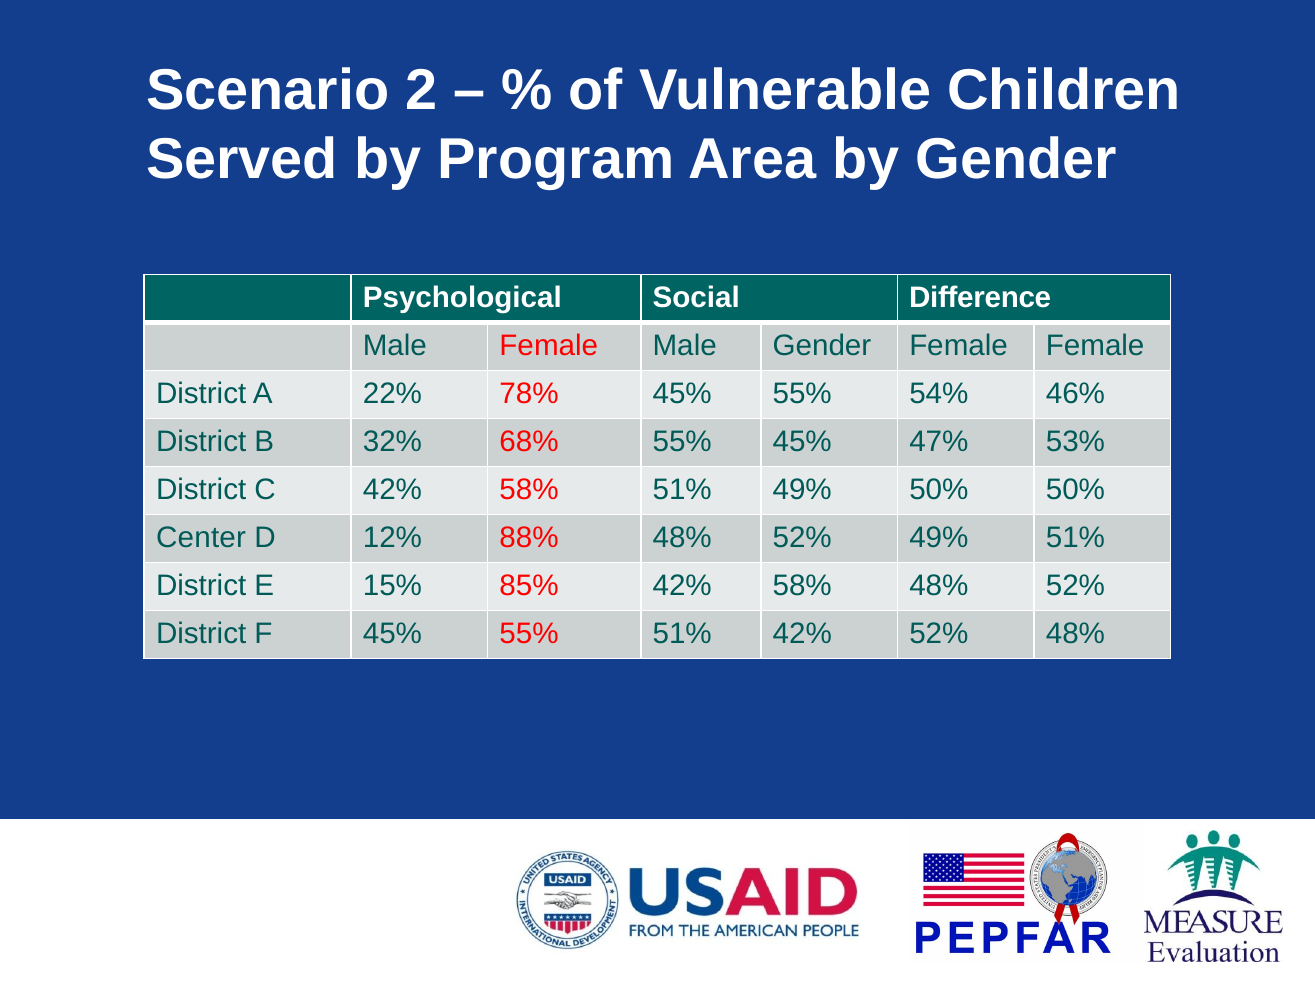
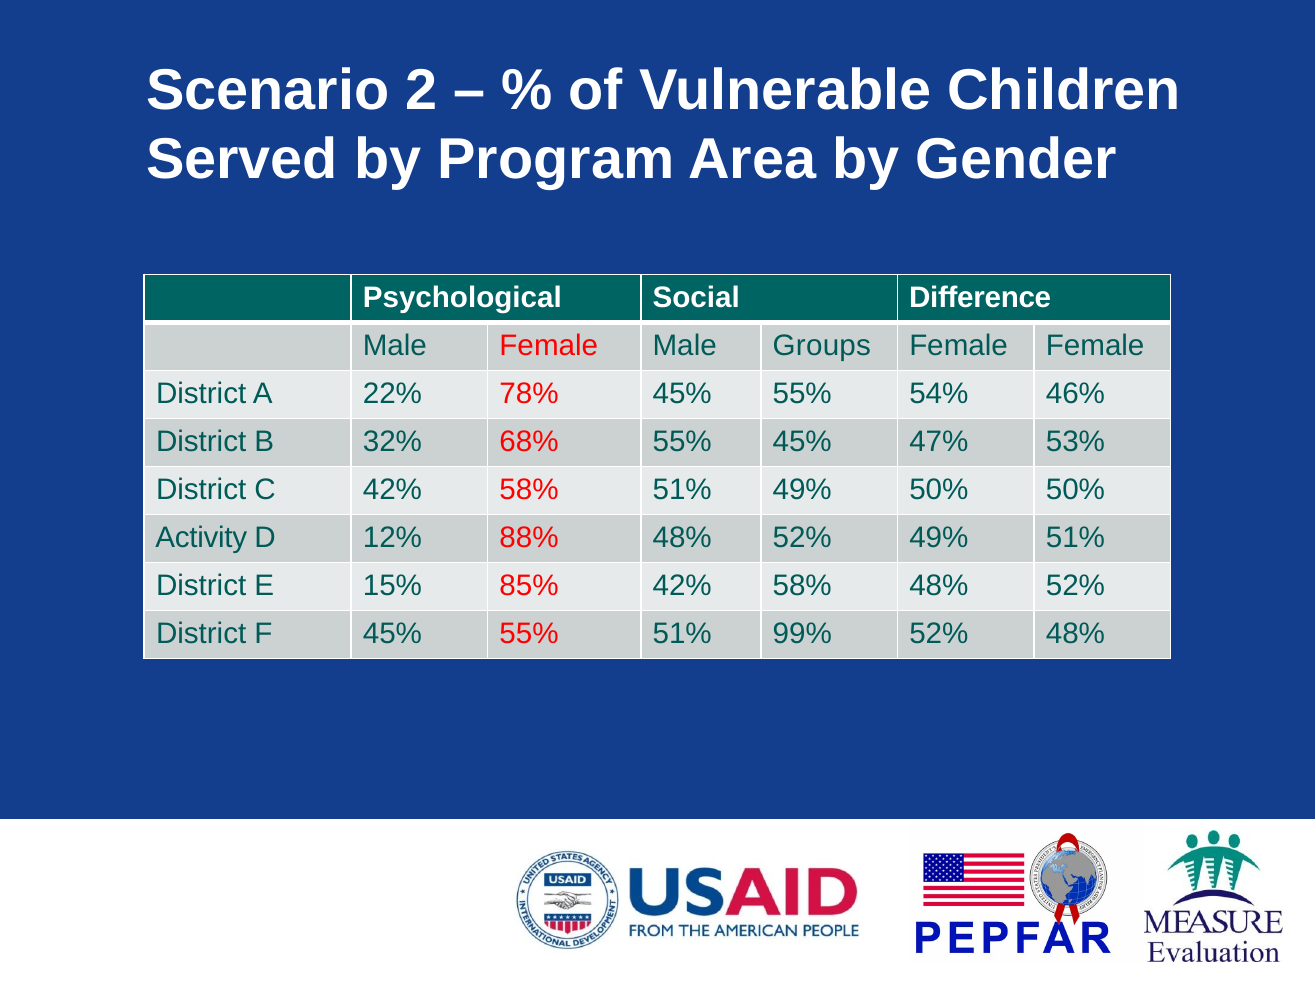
Male Gender: Gender -> Groups
Center: Center -> Activity
51% 42%: 42% -> 99%
